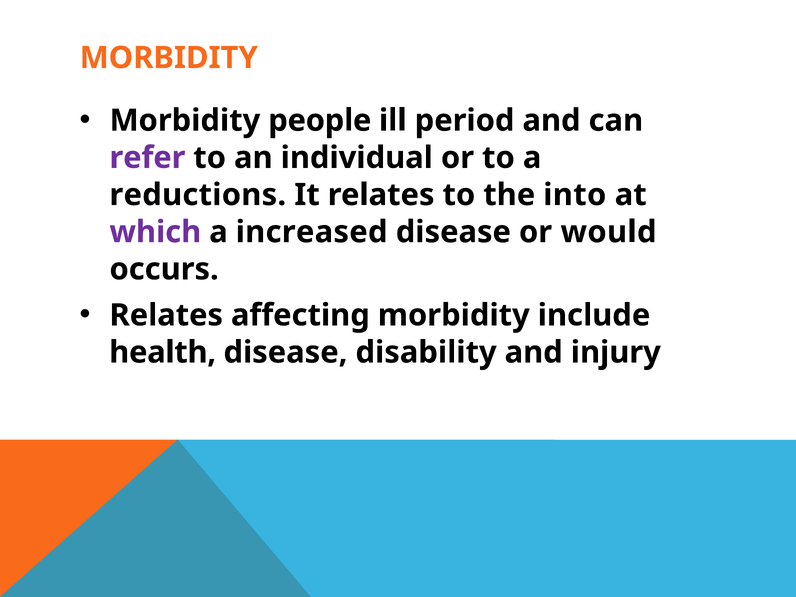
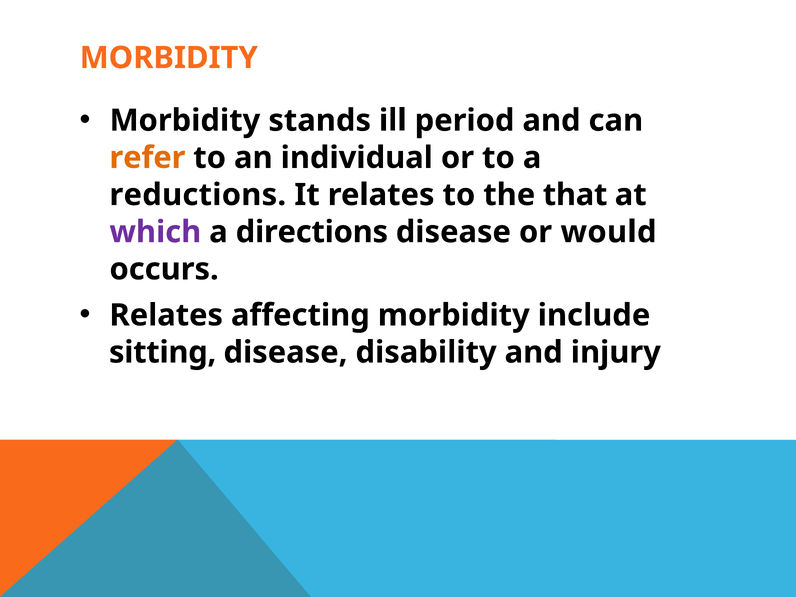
people: people -> stands
refer colour: purple -> orange
into: into -> that
increased: increased -> directions
health: health -> sitting
